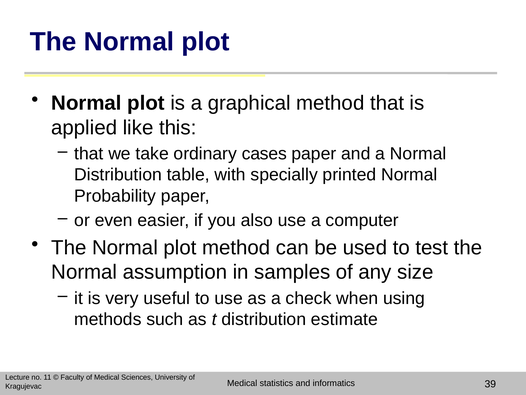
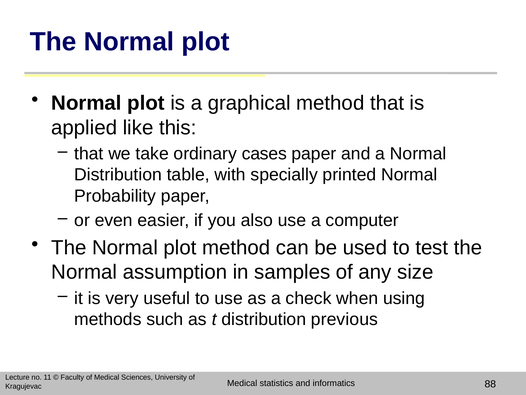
estimate: estimate -> previous
39: 39 -> 88
